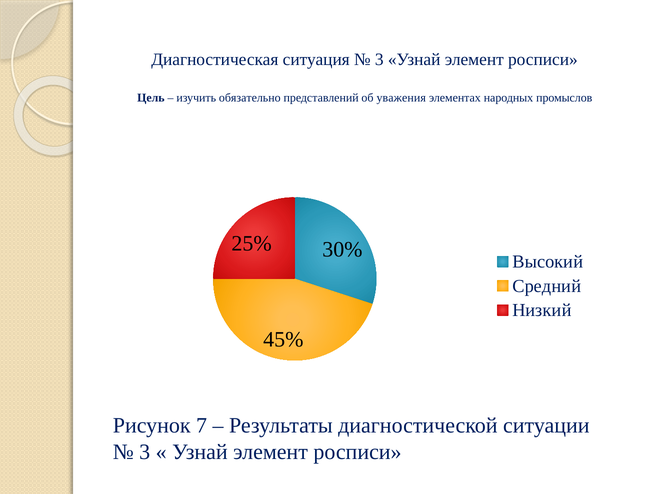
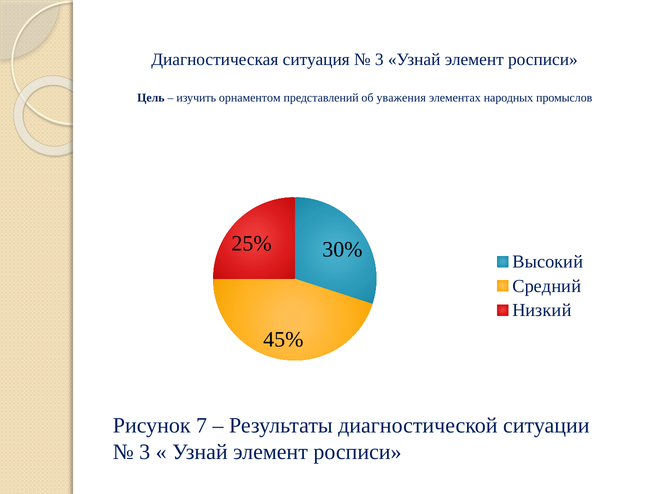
обязательно: обязательно -> орнаментом
